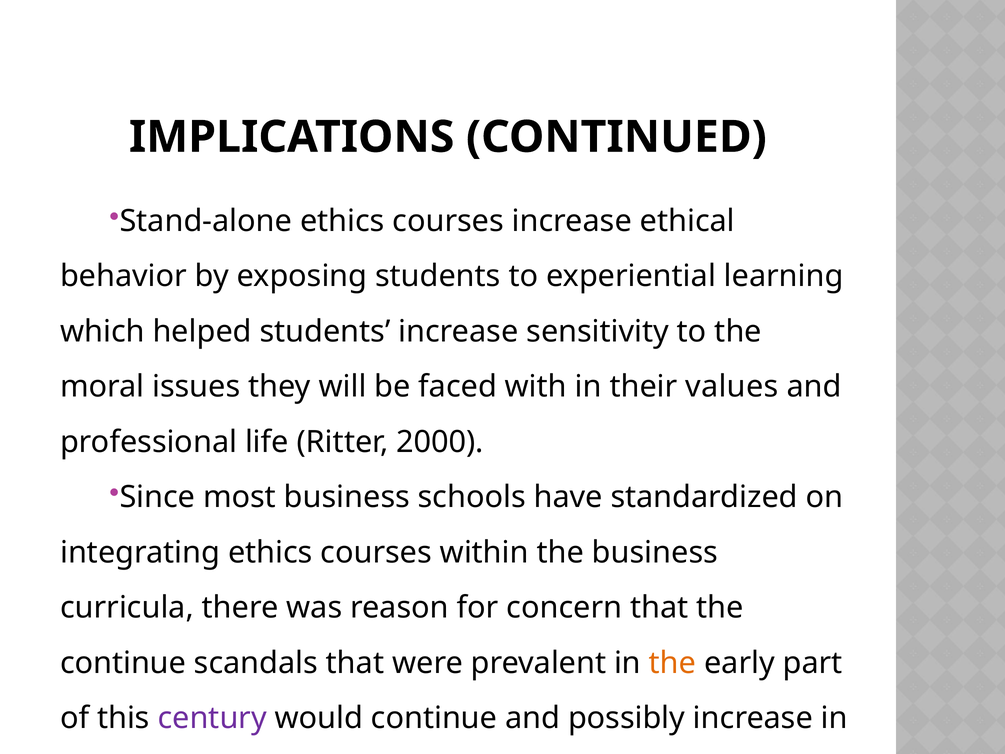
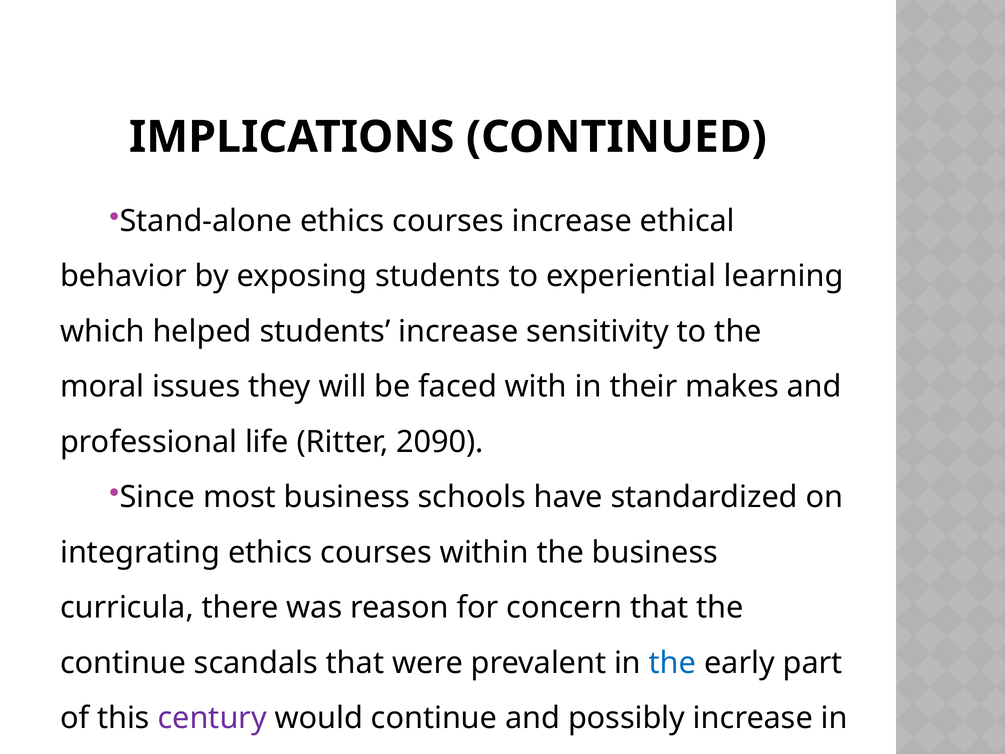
values: values -> makes
2000: 2000 -> 2090
the at (673, 663) colour: orange -> blue
